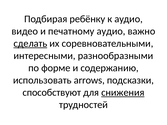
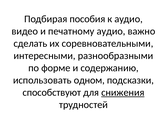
ребёнку: ребёнку -> пособия
сделать underline: present -> none
arrows: arrows -> одном
